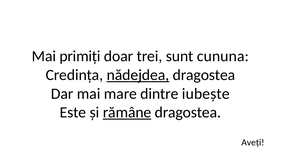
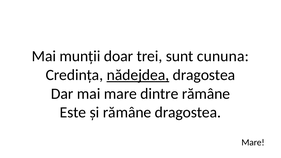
primiți: primiți -> munții
dintre iubește: iubește -> rămâne
rămâne at (127, 112) underline: present -> none
Aveți at (253, 143): Aveți -> Mare
